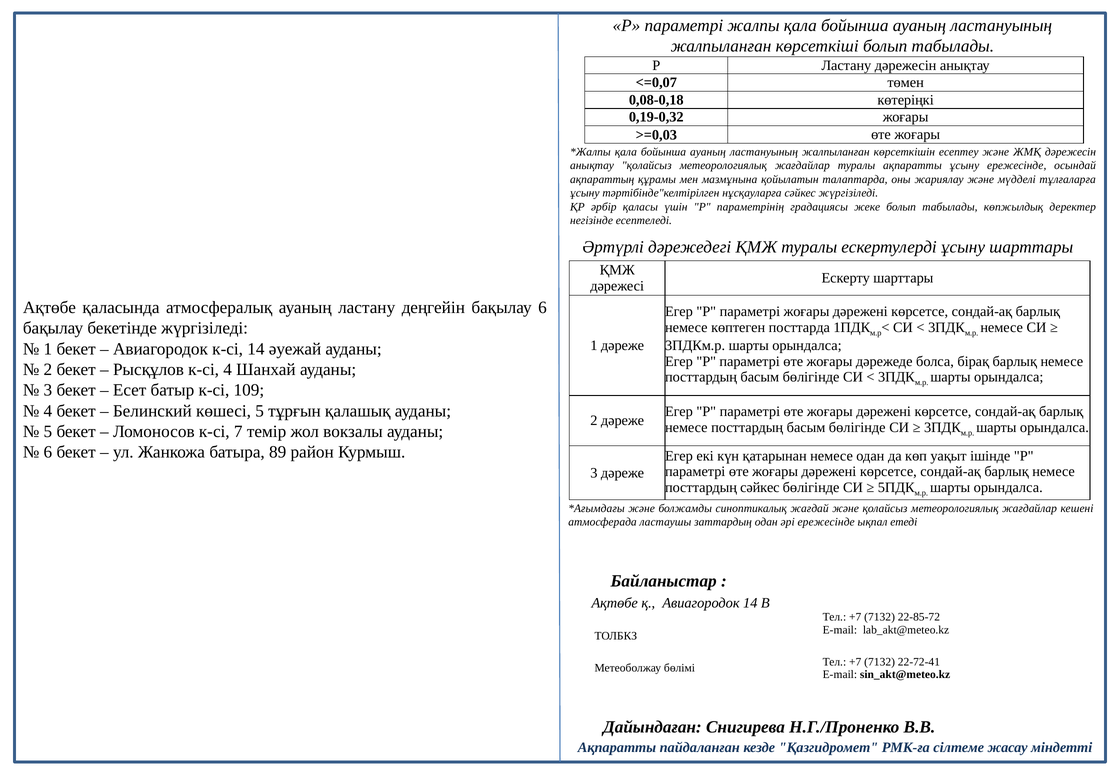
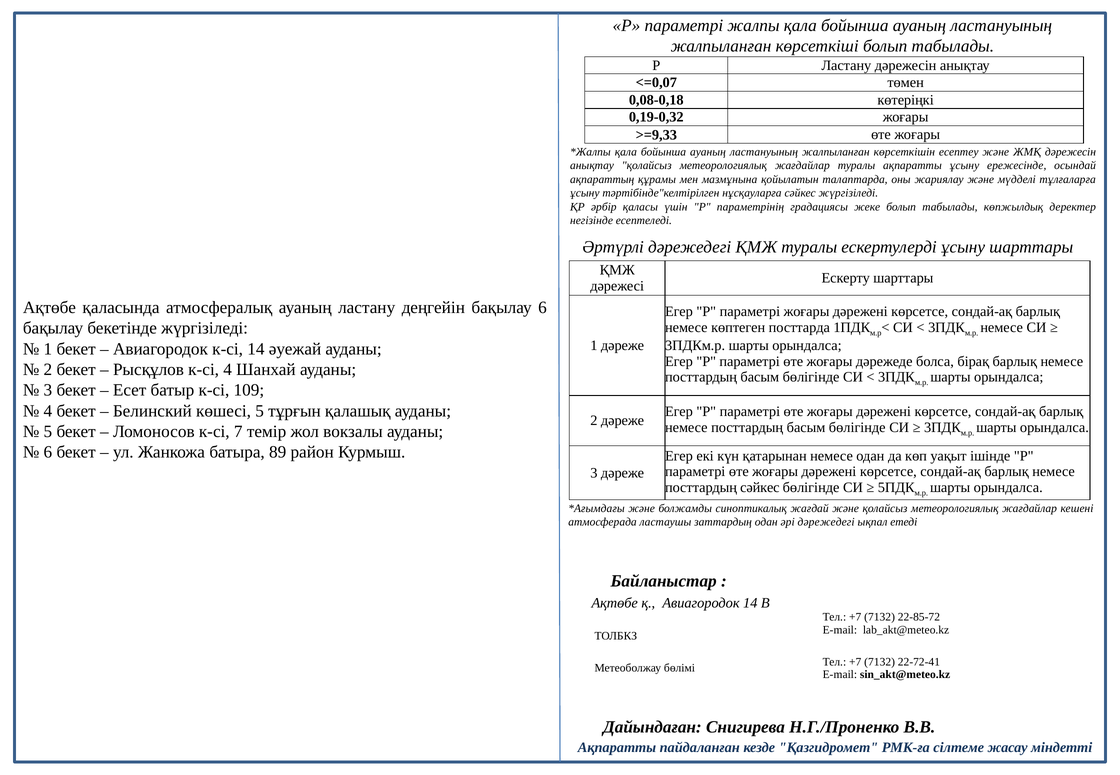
>=0,03: >=0,03 -> >=9,33
әрі ережесінде: ережесінде -> дәрежедегі
